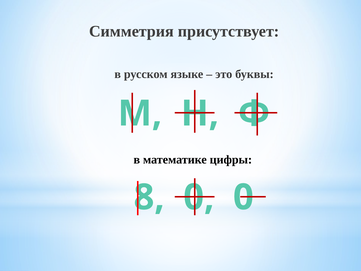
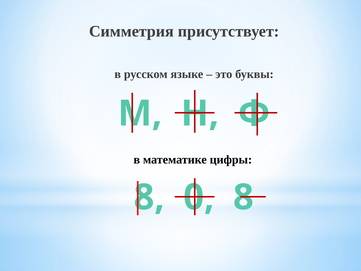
0 at (243, 197): 0 -> 8
